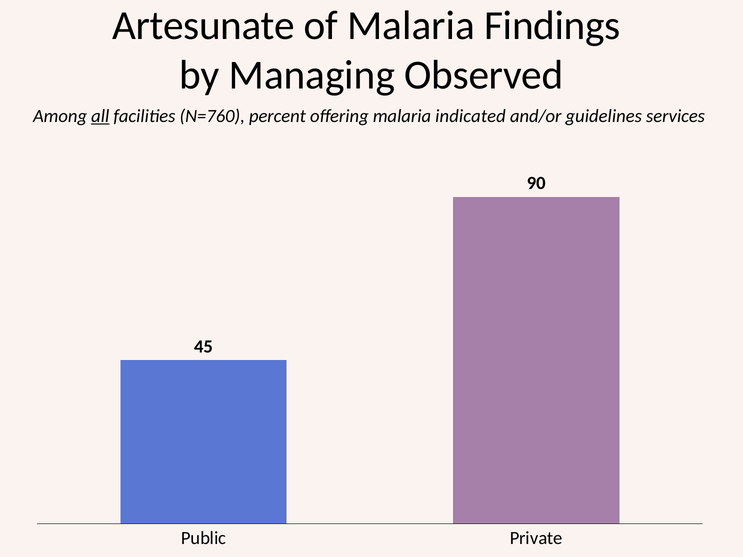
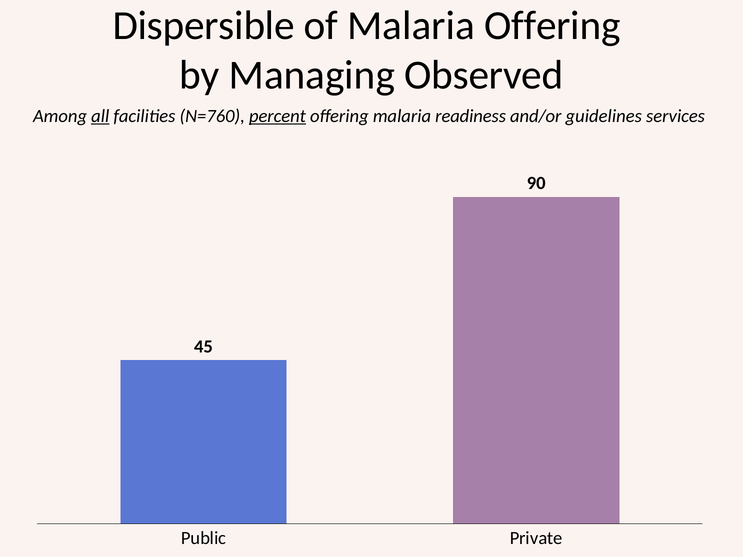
Artesunate: Artesunate -> Dispersible
Malaria Findings: Findings -> Offering
percent underline: none -> present
indicated: indicated -> readiness
